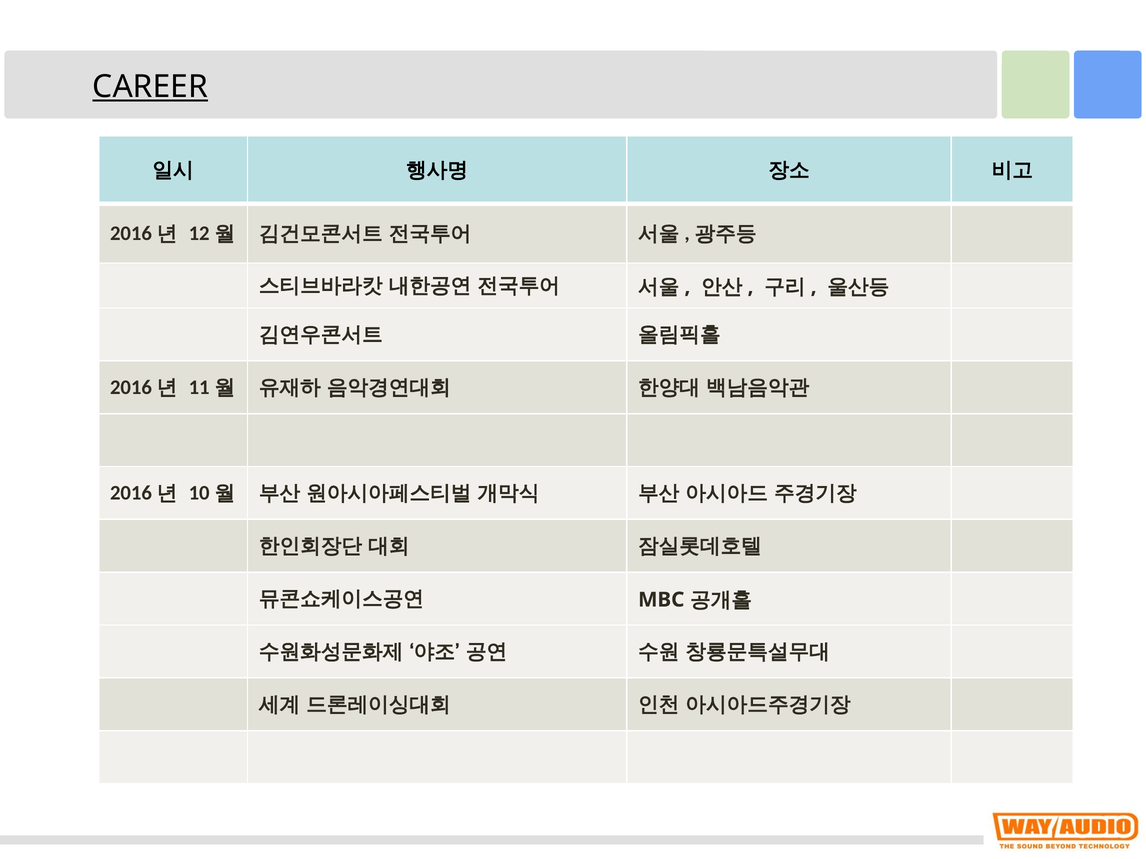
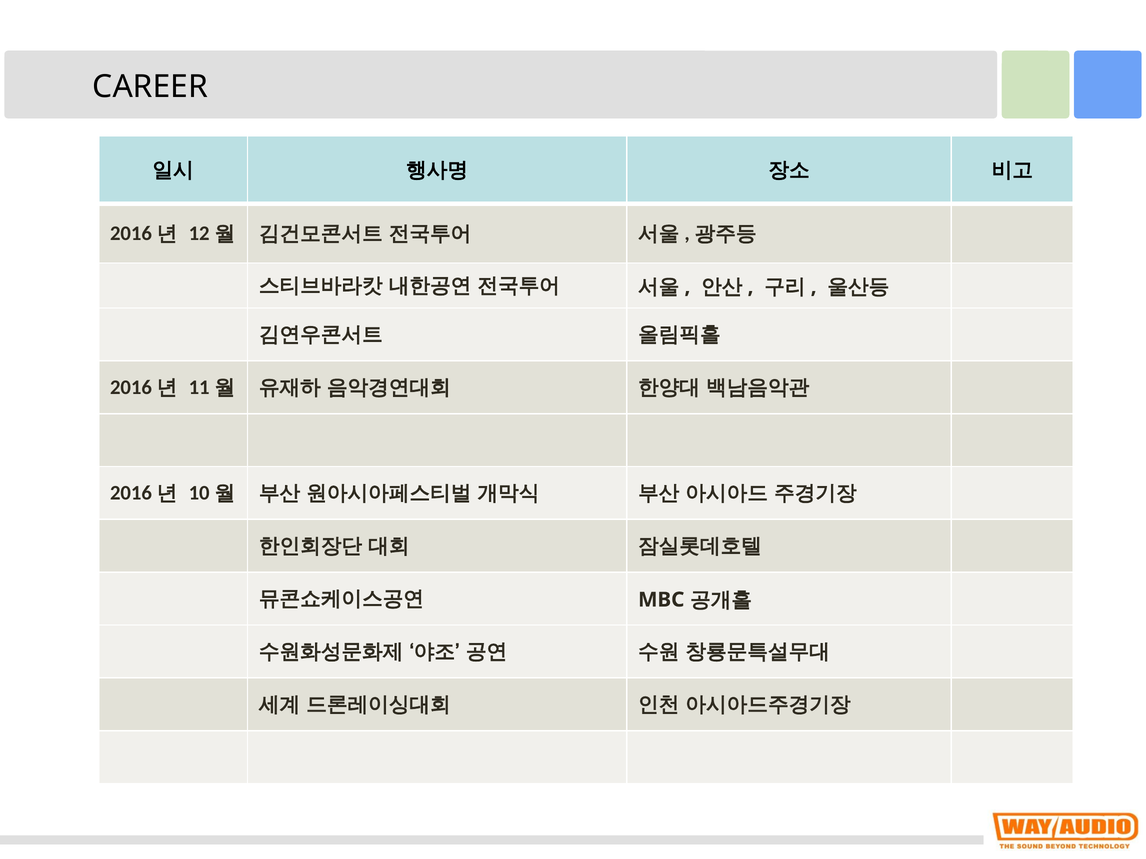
CAREER underline: present -> none
